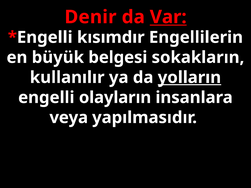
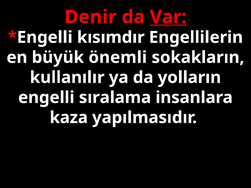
belgesi: belgesi -> önemli
yolların underline: present -> none
olayların: olayların -> sıralama
veya: veya -> kaza
